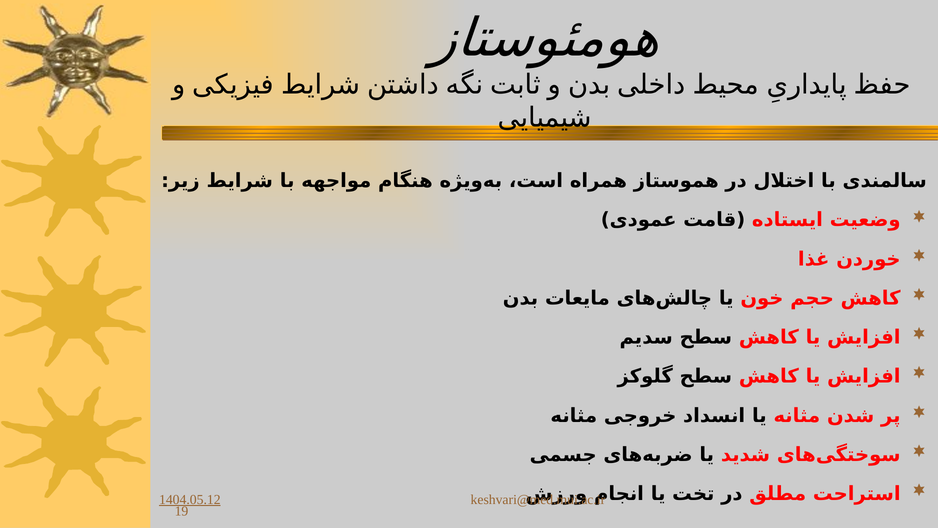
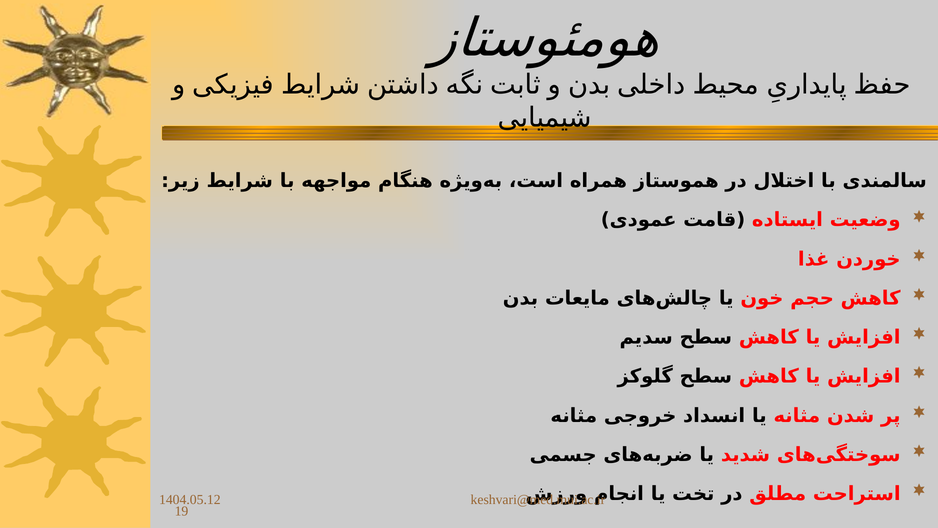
1404.05.12 underline: present -> none
